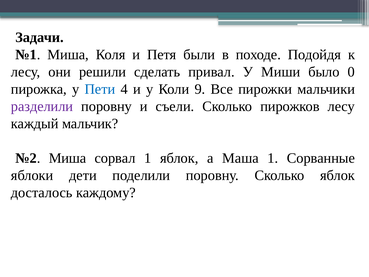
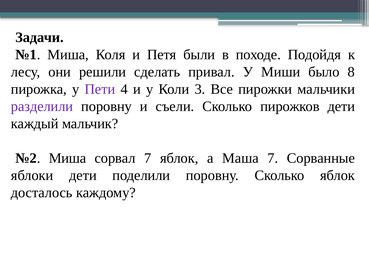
0: 0 -> 8
Пети colour: blue -> purple
9: 9 -> 3
пирожков лесу: лесу -> дети
сорвал 1: 1 -> 7
Маша 1: 1 -> 7
